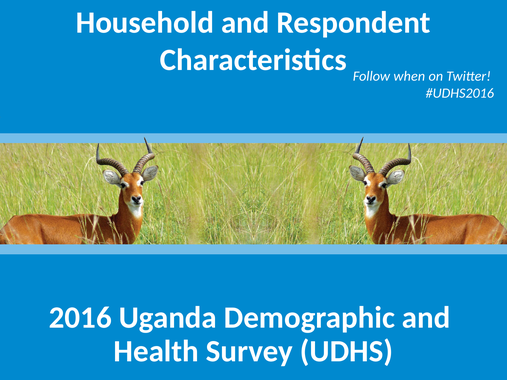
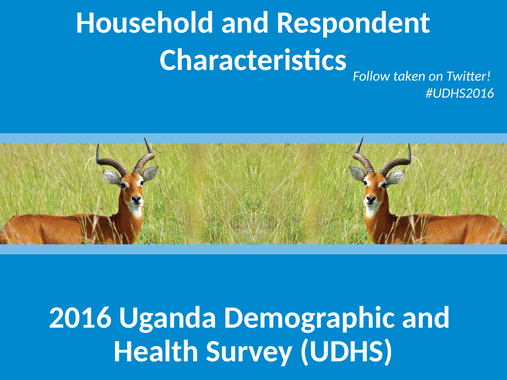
when: when -> taken
